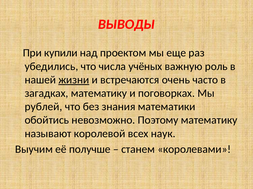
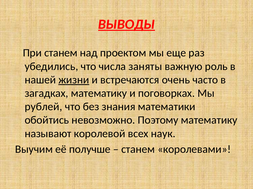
ВЫВОДЫ underline: none -> present
При купили: купили -> станем
учёных: учёных -> заняты
